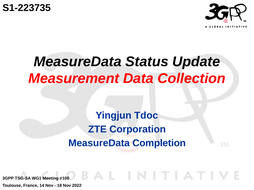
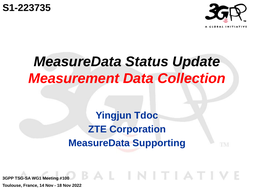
Completion: Completion -> Supporting
